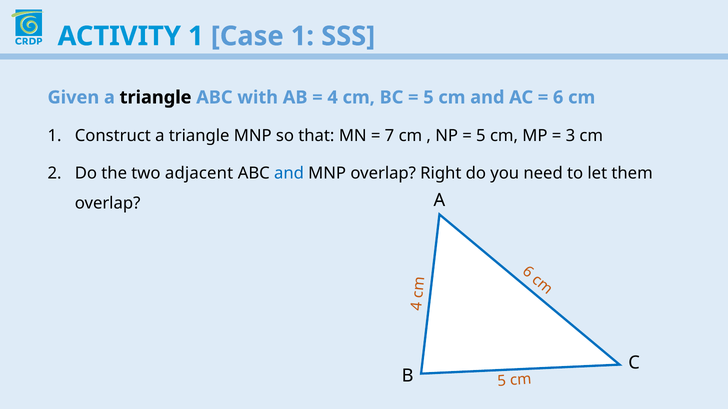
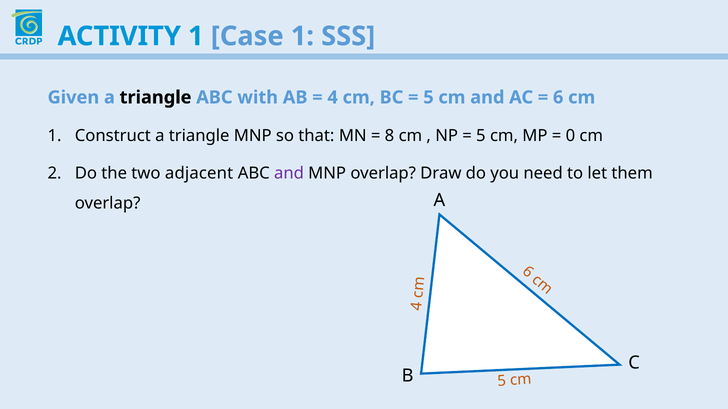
7: 7 -> 8
3: 3 -> 0
and at (289, 173) colour: blue -> purple
Right: Right -> Draw
